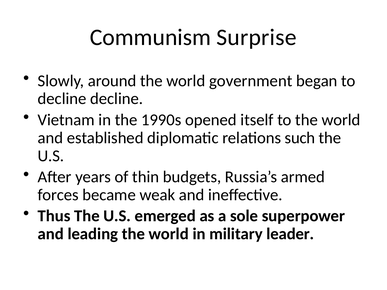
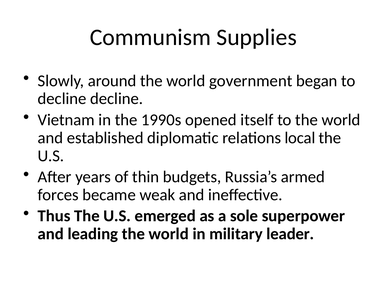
Surprise: Surprise -> Supplies
such: such -> local
